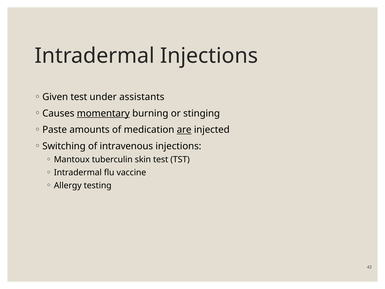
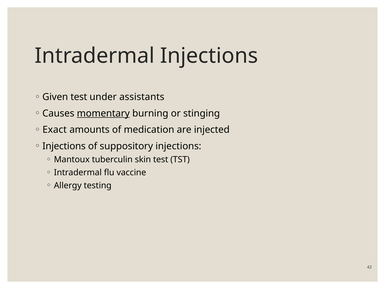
Paste: Paste -> Exact
are underline: present -> none
Switching at (64, 146): Switching -> Injections
intravenous: intravenous -> suppository
